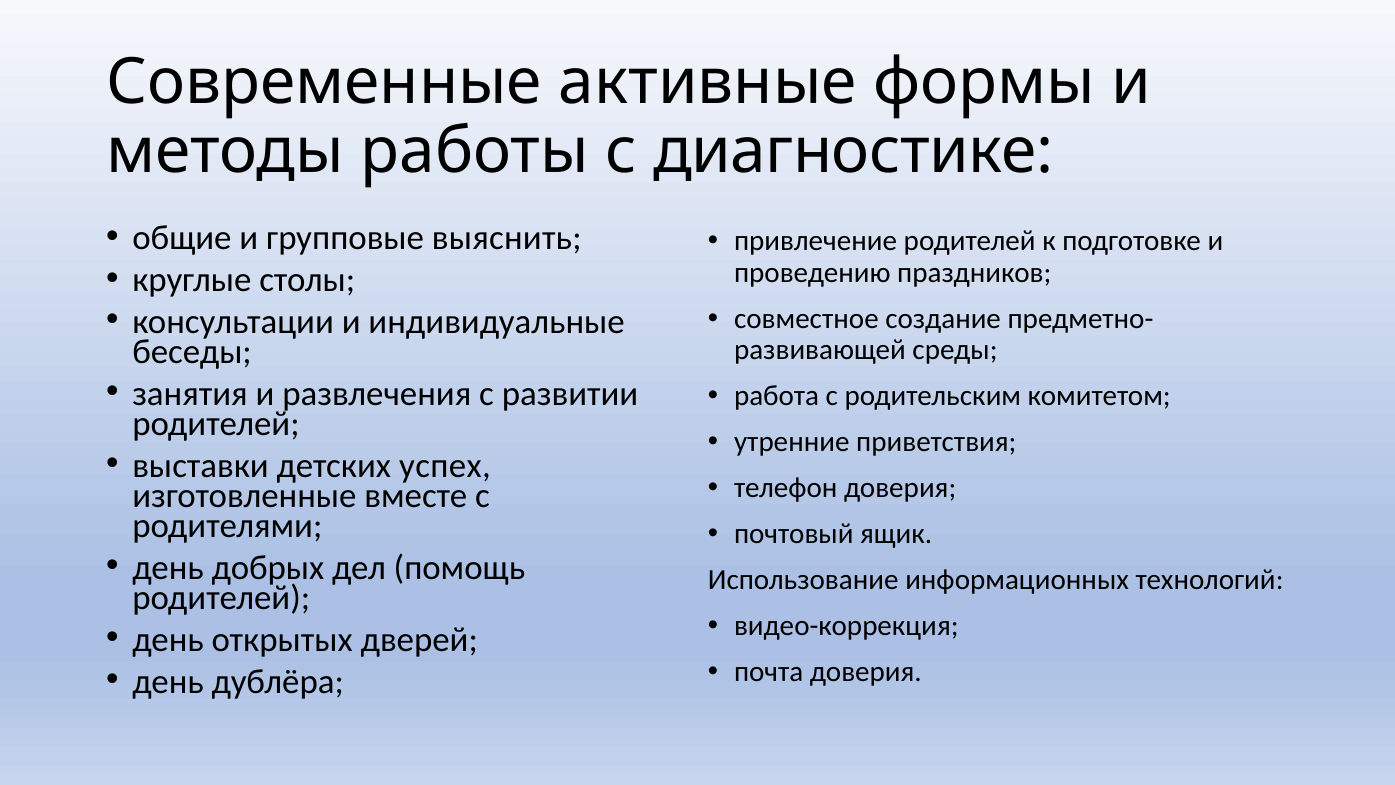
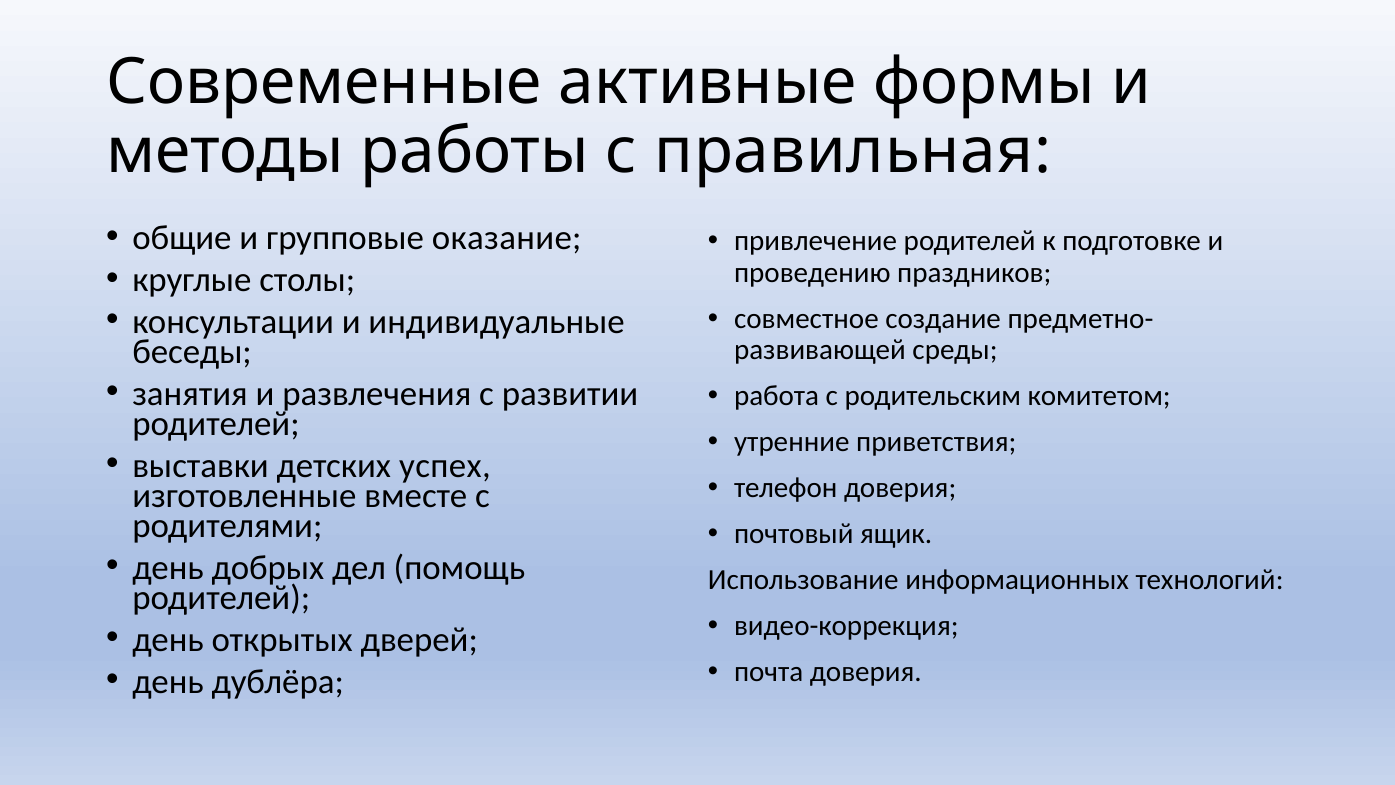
диагностике: диагностике -> правильная
выяснить: выяснить -> оказание
